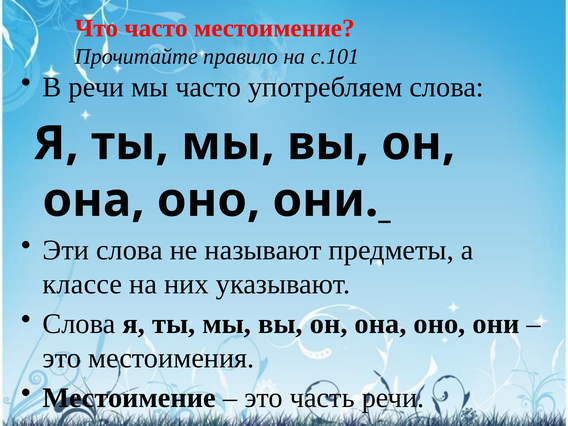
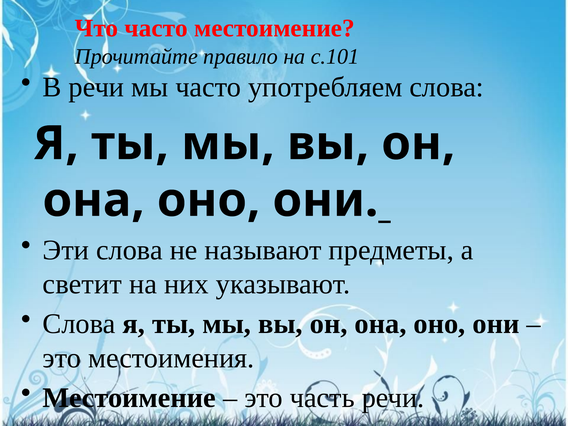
классе: классе -> светит
